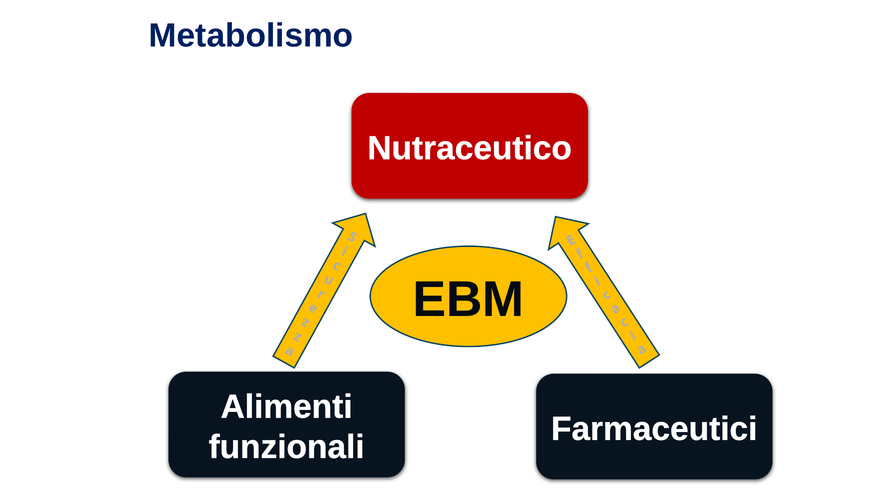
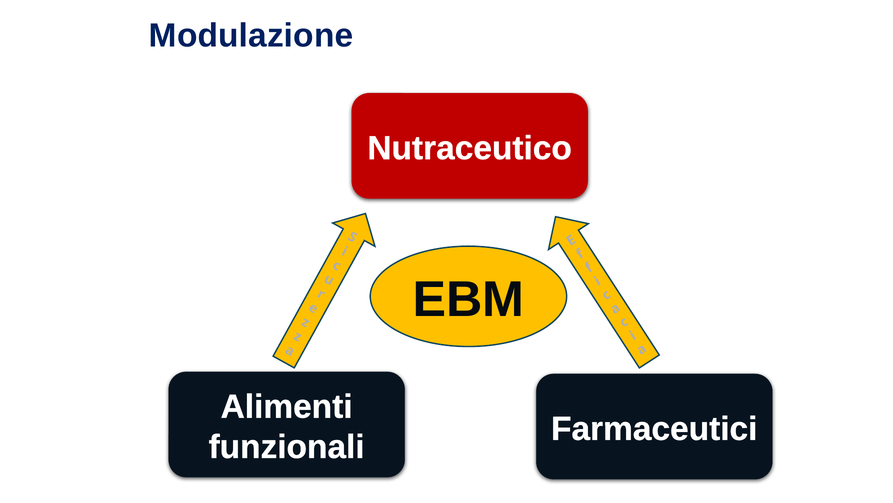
Metabolismo: Metabolismo -> Modulazione
